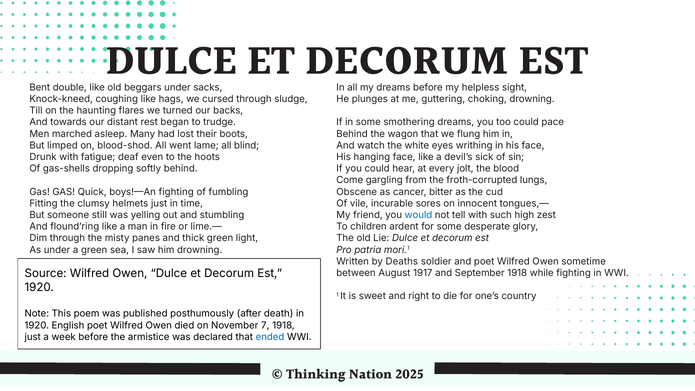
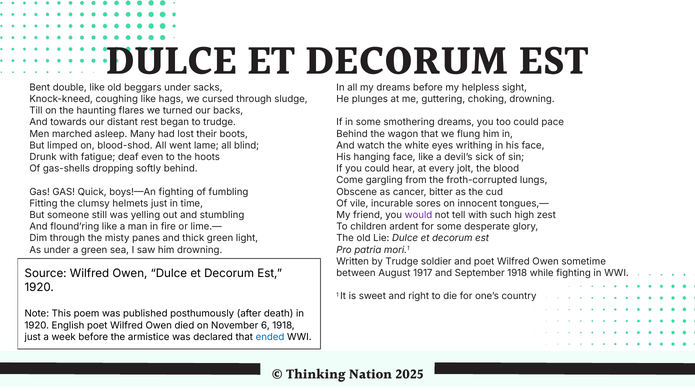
would colour: blue -> purple
by Deaths: Deaths -> Trudge
7: 7 -> 6
